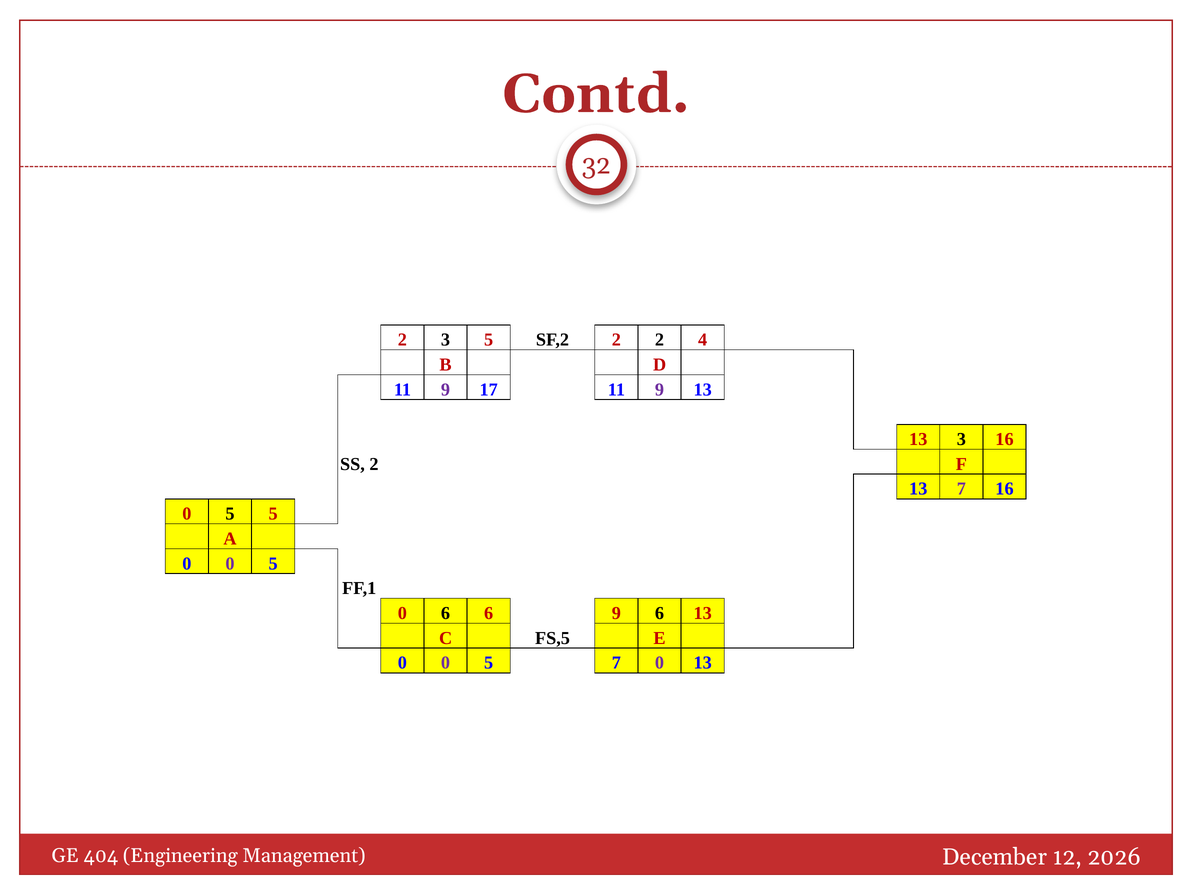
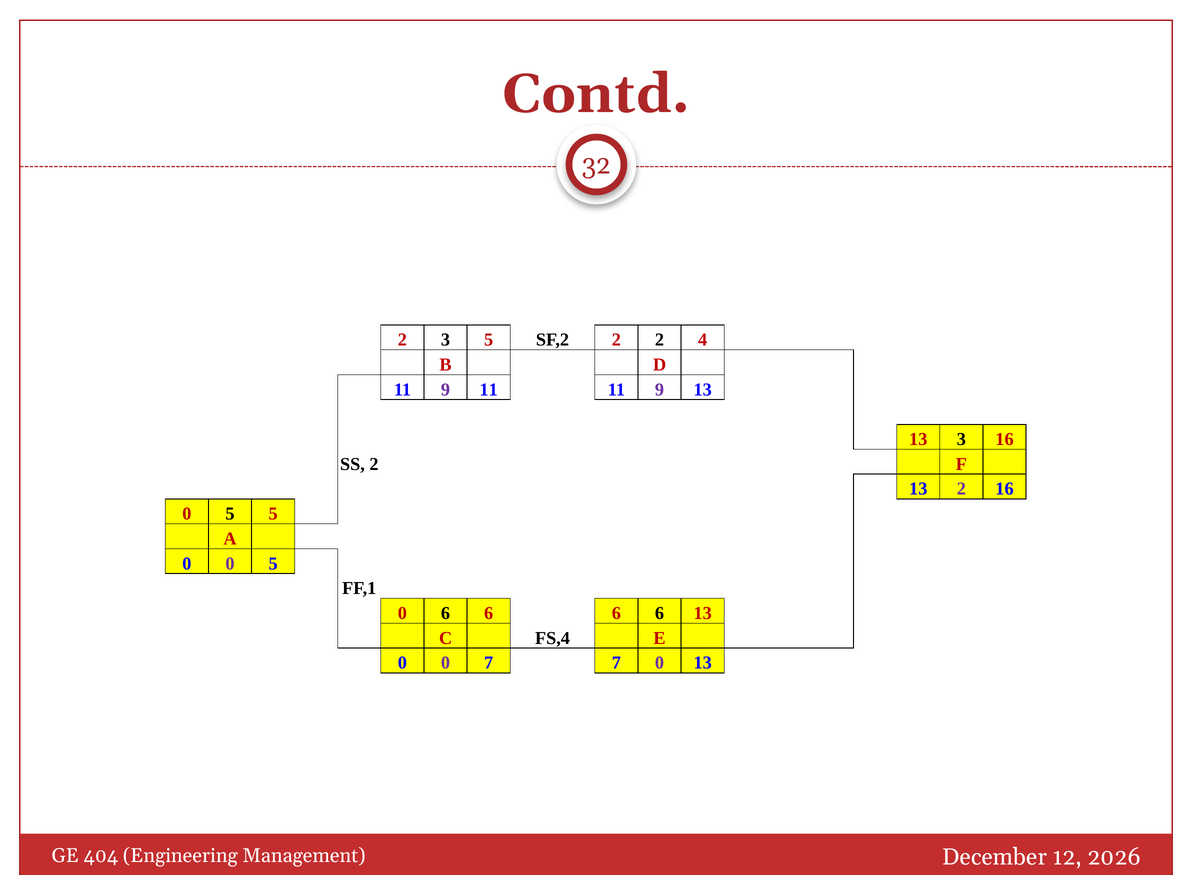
9 17: 17 -> 11
13 7: 7 -> 2
0 6 6 9: 9 -> 6
FS,5: FS,5 -> FS,4
5 at (489, 663): 5 -> 7
